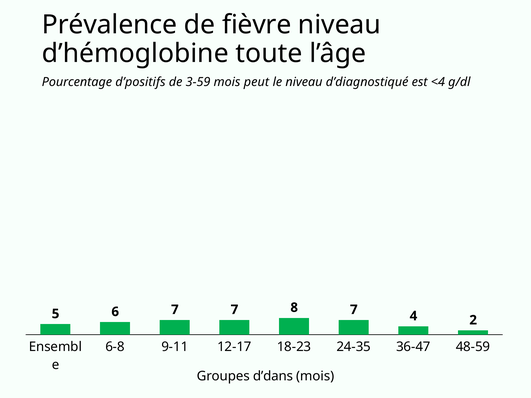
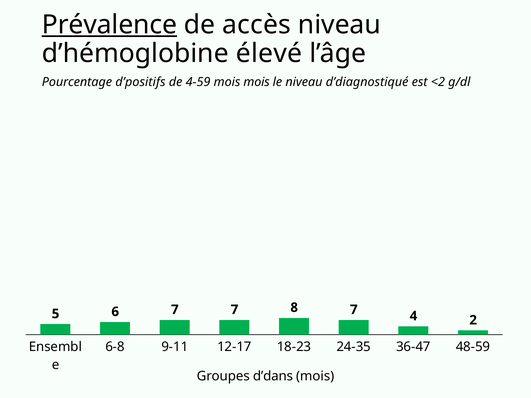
Prévalence underline: none -> present
fièvre: fièvre -> accès
toute: toute -> élevé
3-59: 3-59 -> 4-59
mois peut: peut -> mois
<4: <4 -> <2
